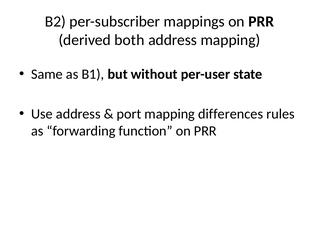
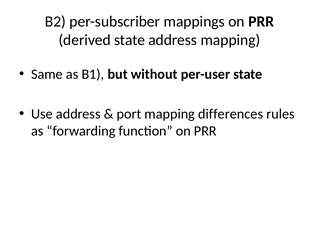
derived both: both -> state
